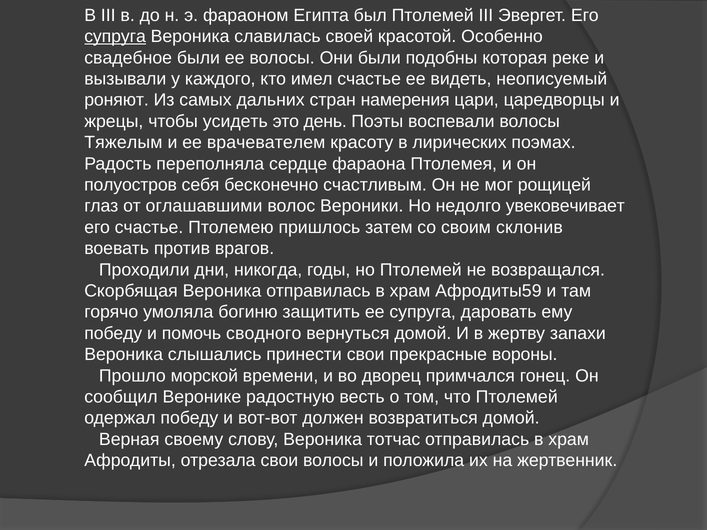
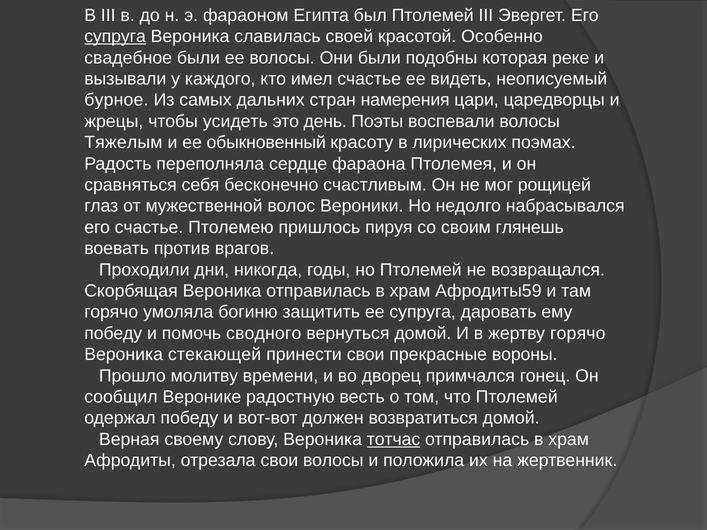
роняют: роняют -> бурное
врачевателем: врачевателем -> обыкновенный
полуостров: полуостров -> сравняться
оглашавшими: оглашавшими -> мужественной
увековечивает: увековечивает -> набрасывался
затем: затем -> пируя
склонив: склонив -> глянешь
жертву запахи: запахи -> горячо
слышались: слышались -> стекающей
морской: морской -> молитву
тотчас underline: none -> present
